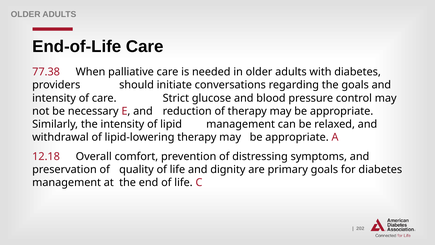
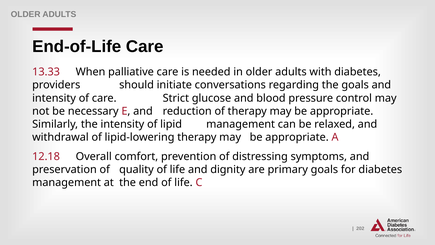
77.38: 77.38 -> 13.33
